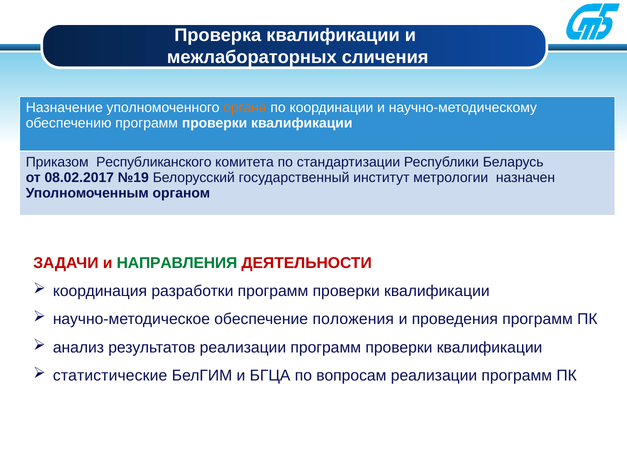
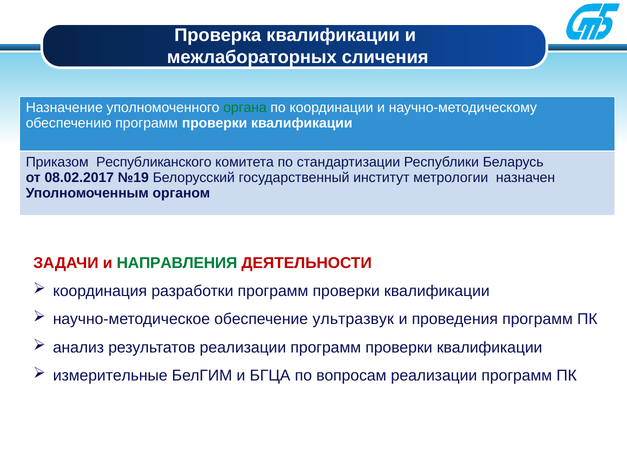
органа colour: orange -> green
положения: положения -> ультразвук
статистические: статистические -> измерительные
